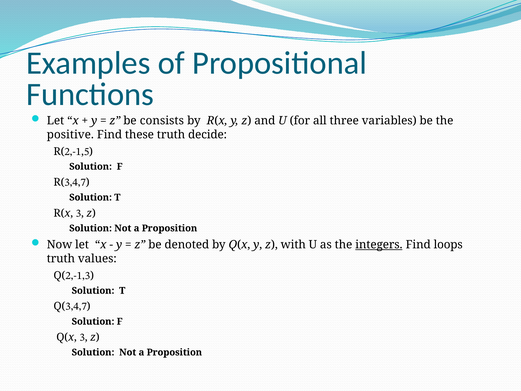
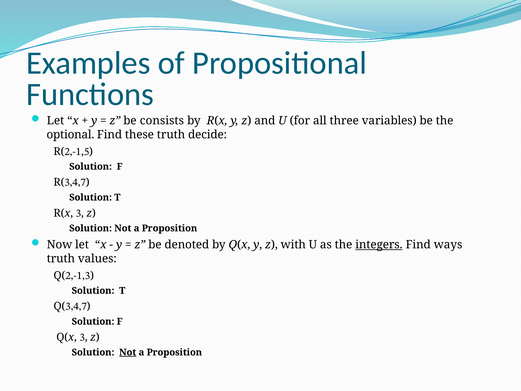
positive: positive -> optional
loops: loops -> ways
Not at (128, 352) underline: none -> present
